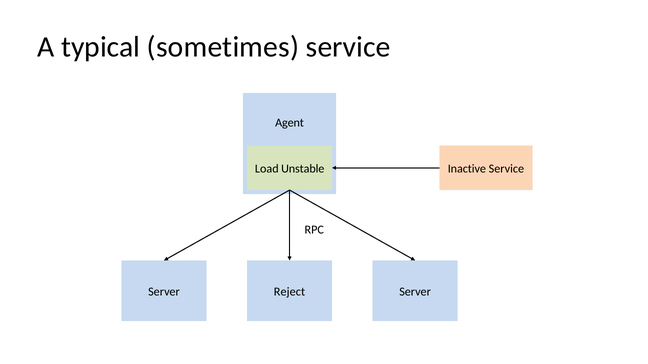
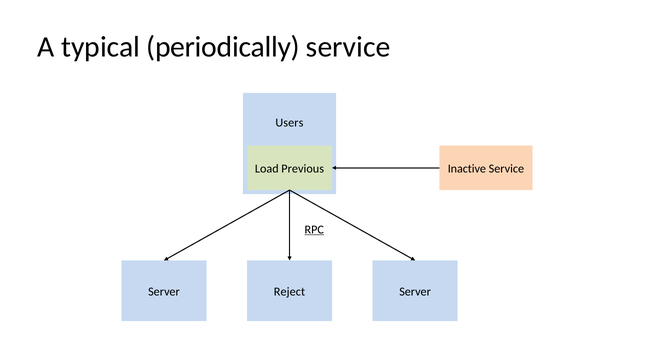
sometimes: sometimes -> periodically
Agent: Agent -> Users
Unstable: Unstable -> Previous
RPC underline: none -> present
